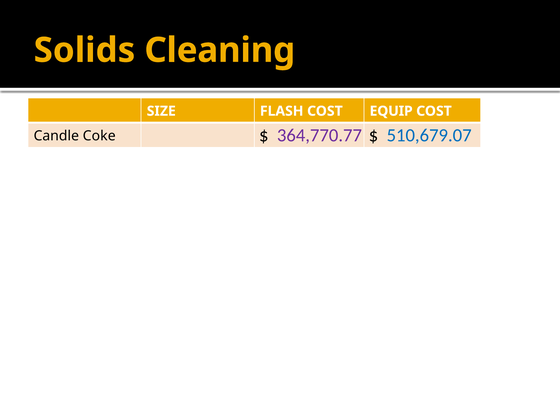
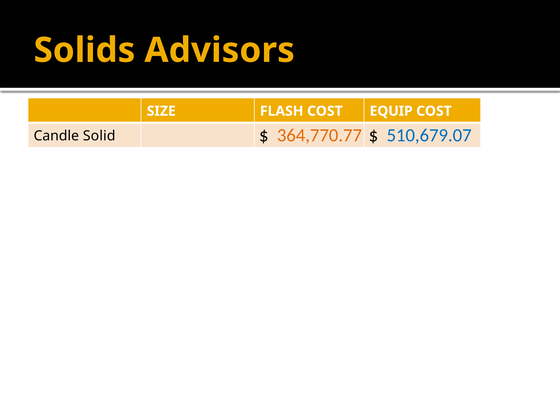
Cleaning: Cleaning -> Advisors
Coke: Coke -> Solid
364,770.77 colour: purple -> orange
